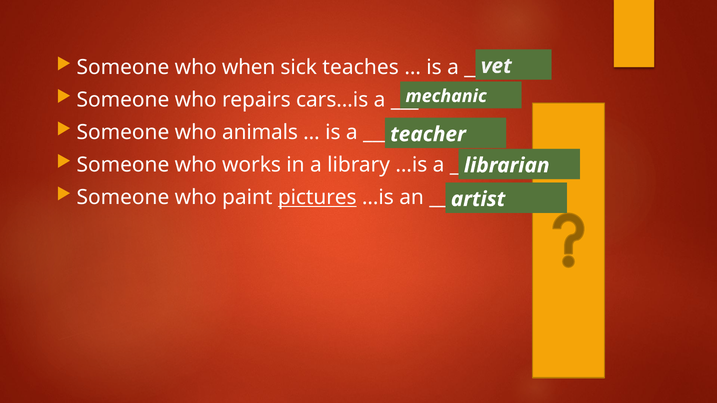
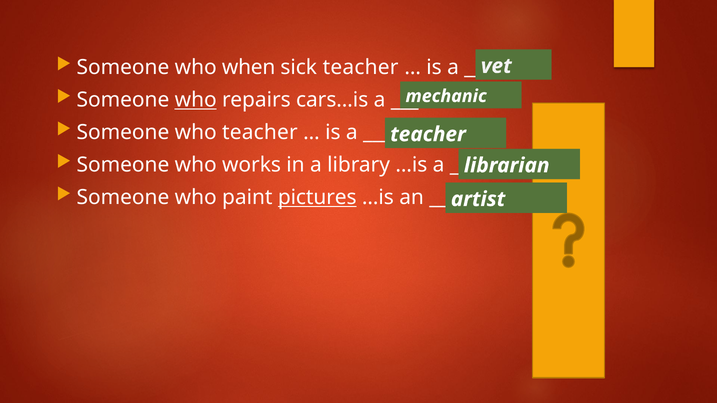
sick teaches: teaches -> teacher
who at (196, 100) underline: none -> present
who animals: animals -> teacher
